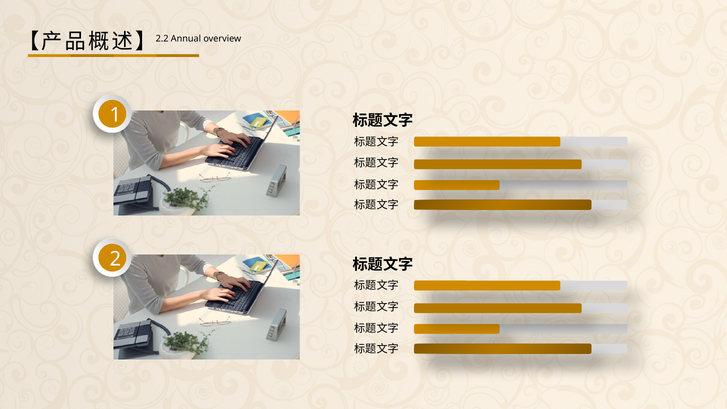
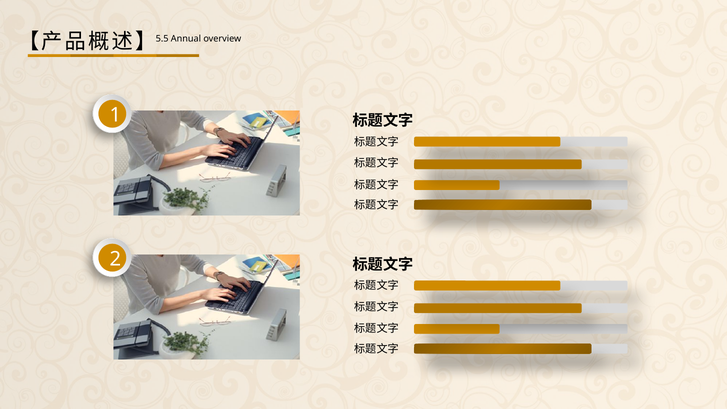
2.2: 2.2 -> 5.5
